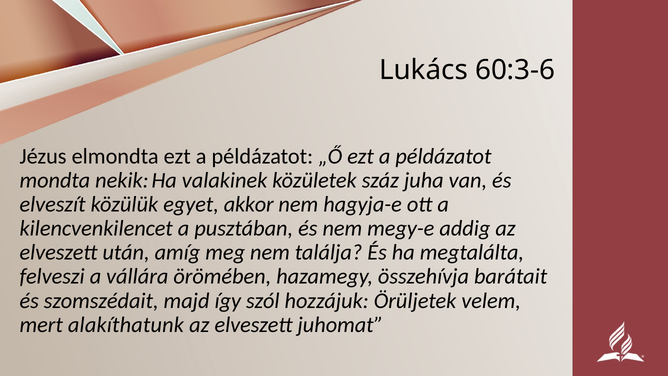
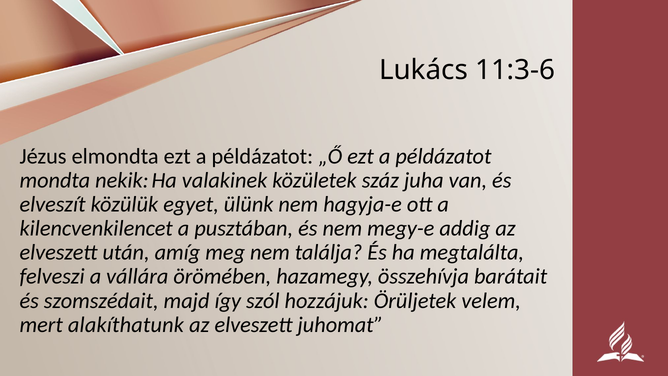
60:3-6: 60:3-6 -> 11:3-6
akkor: akkor -> ülünk
